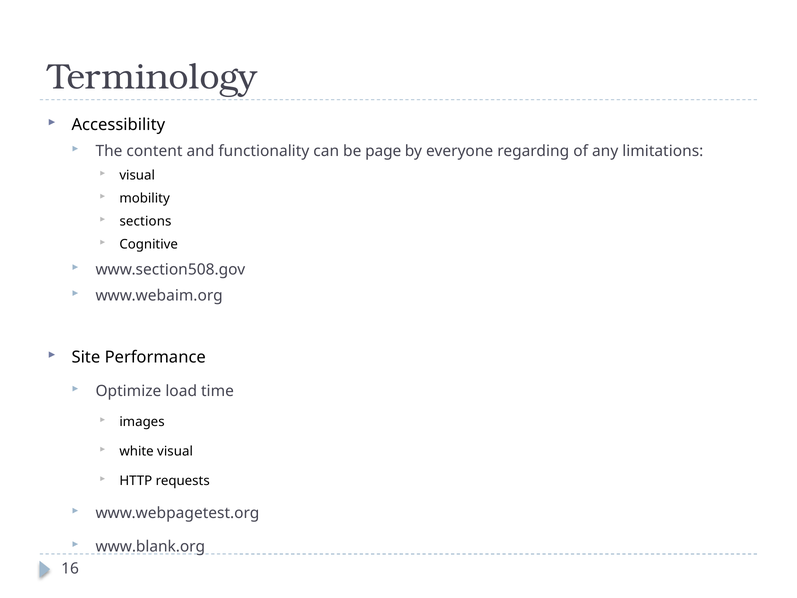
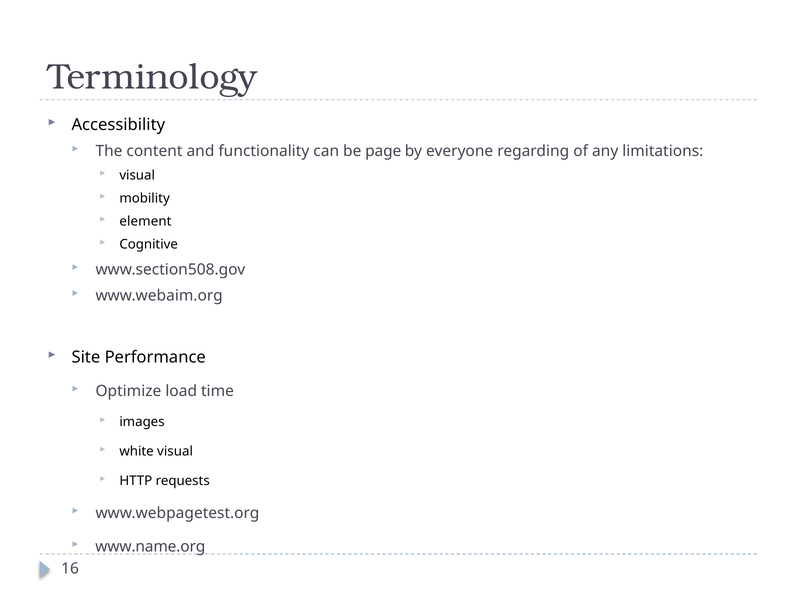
sections: sections -> element
www.blank.org: www.blank.org -> www.name.org
